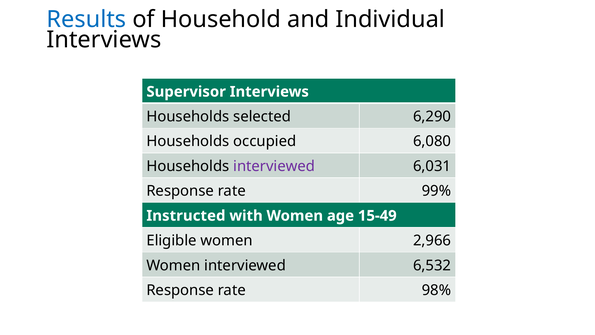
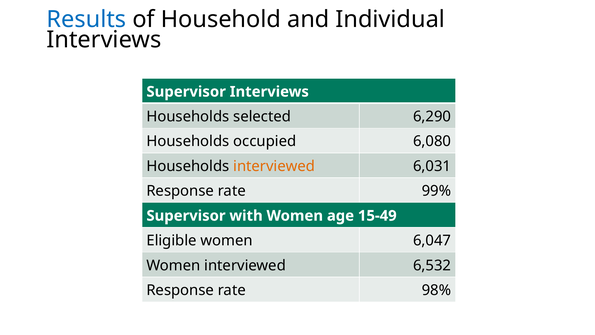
interviewed at (274, 166) colour: purple -> orange
Instructed at (186, 216): Instructed -> Supervisor
2,966: 2,966 -> 6,047
